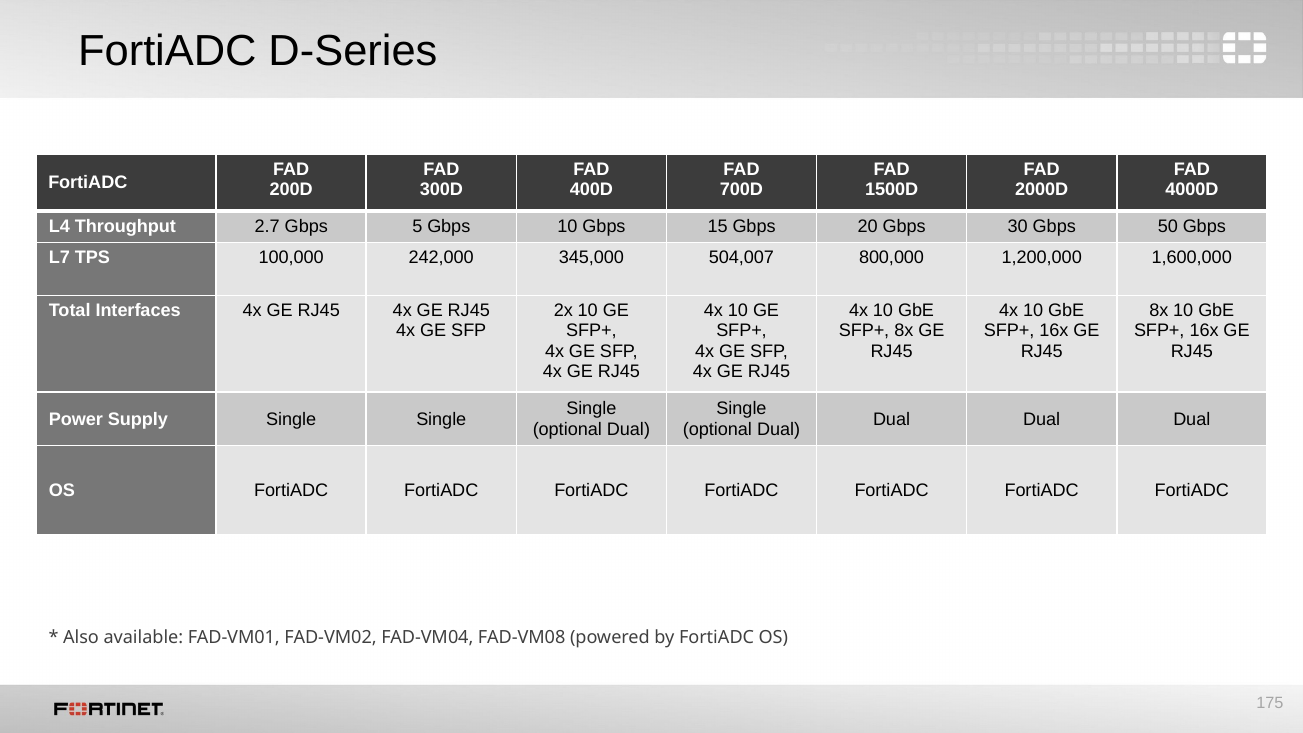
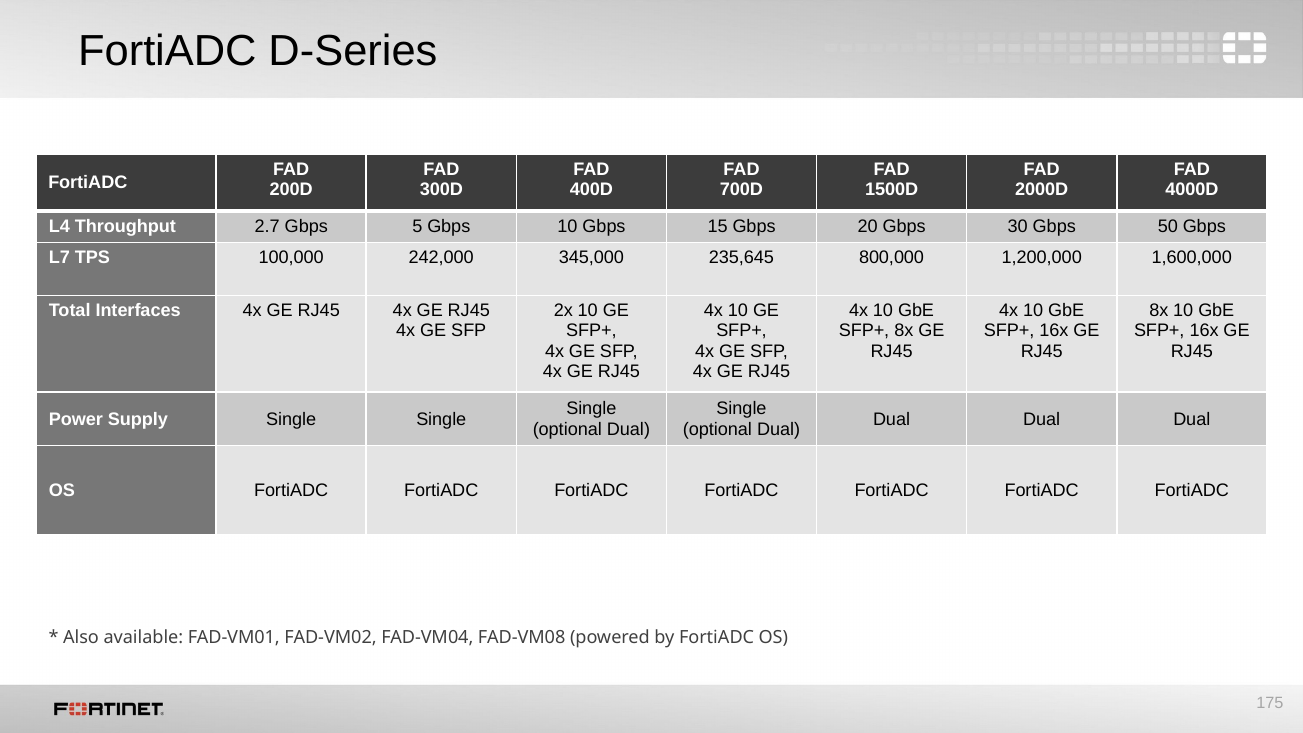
504,007: 504,007 -> 235,645
